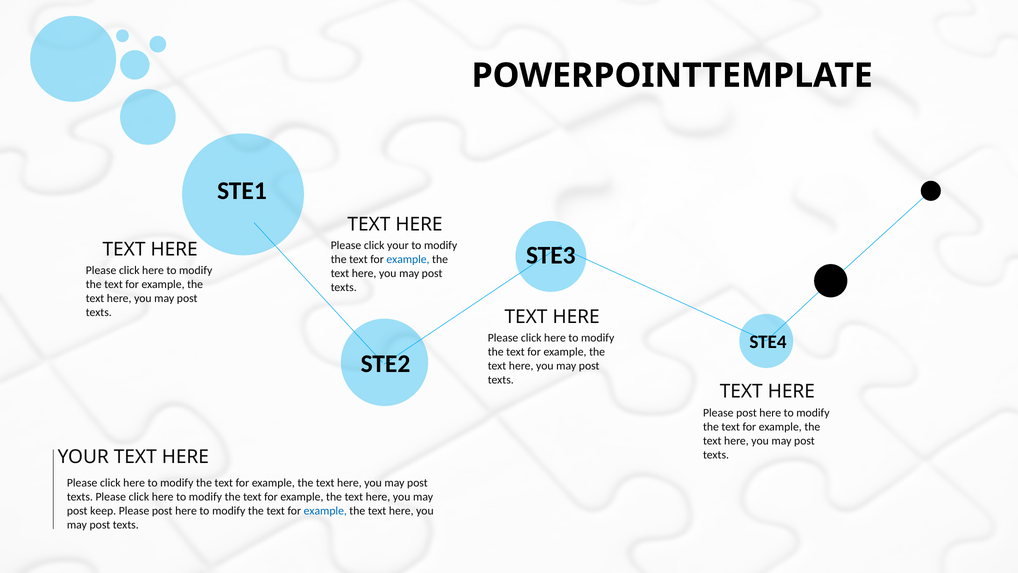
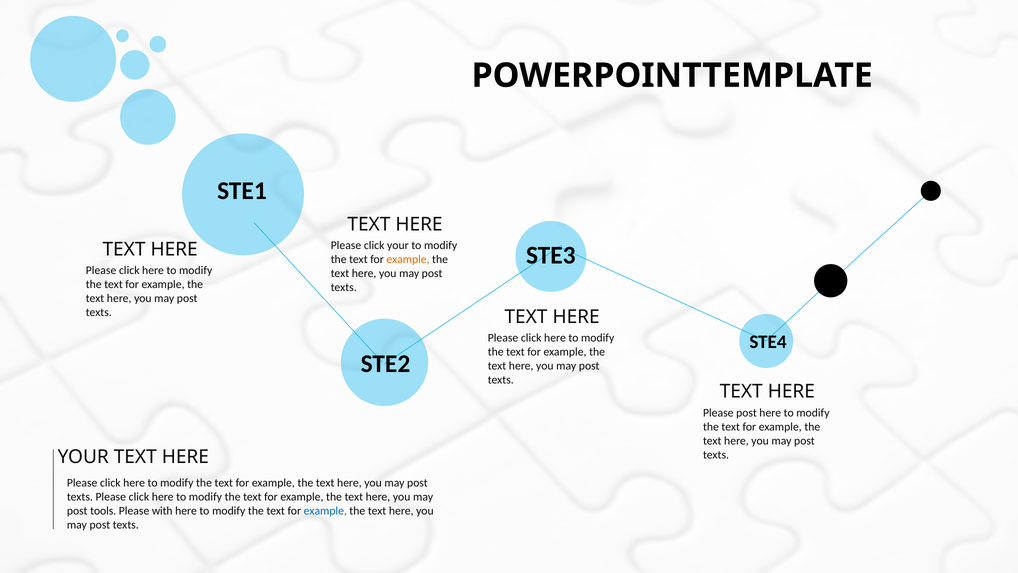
example at (408, 259) colour: blue -> orange
keep: keep -> tools
post at (162, 511): post -> with
